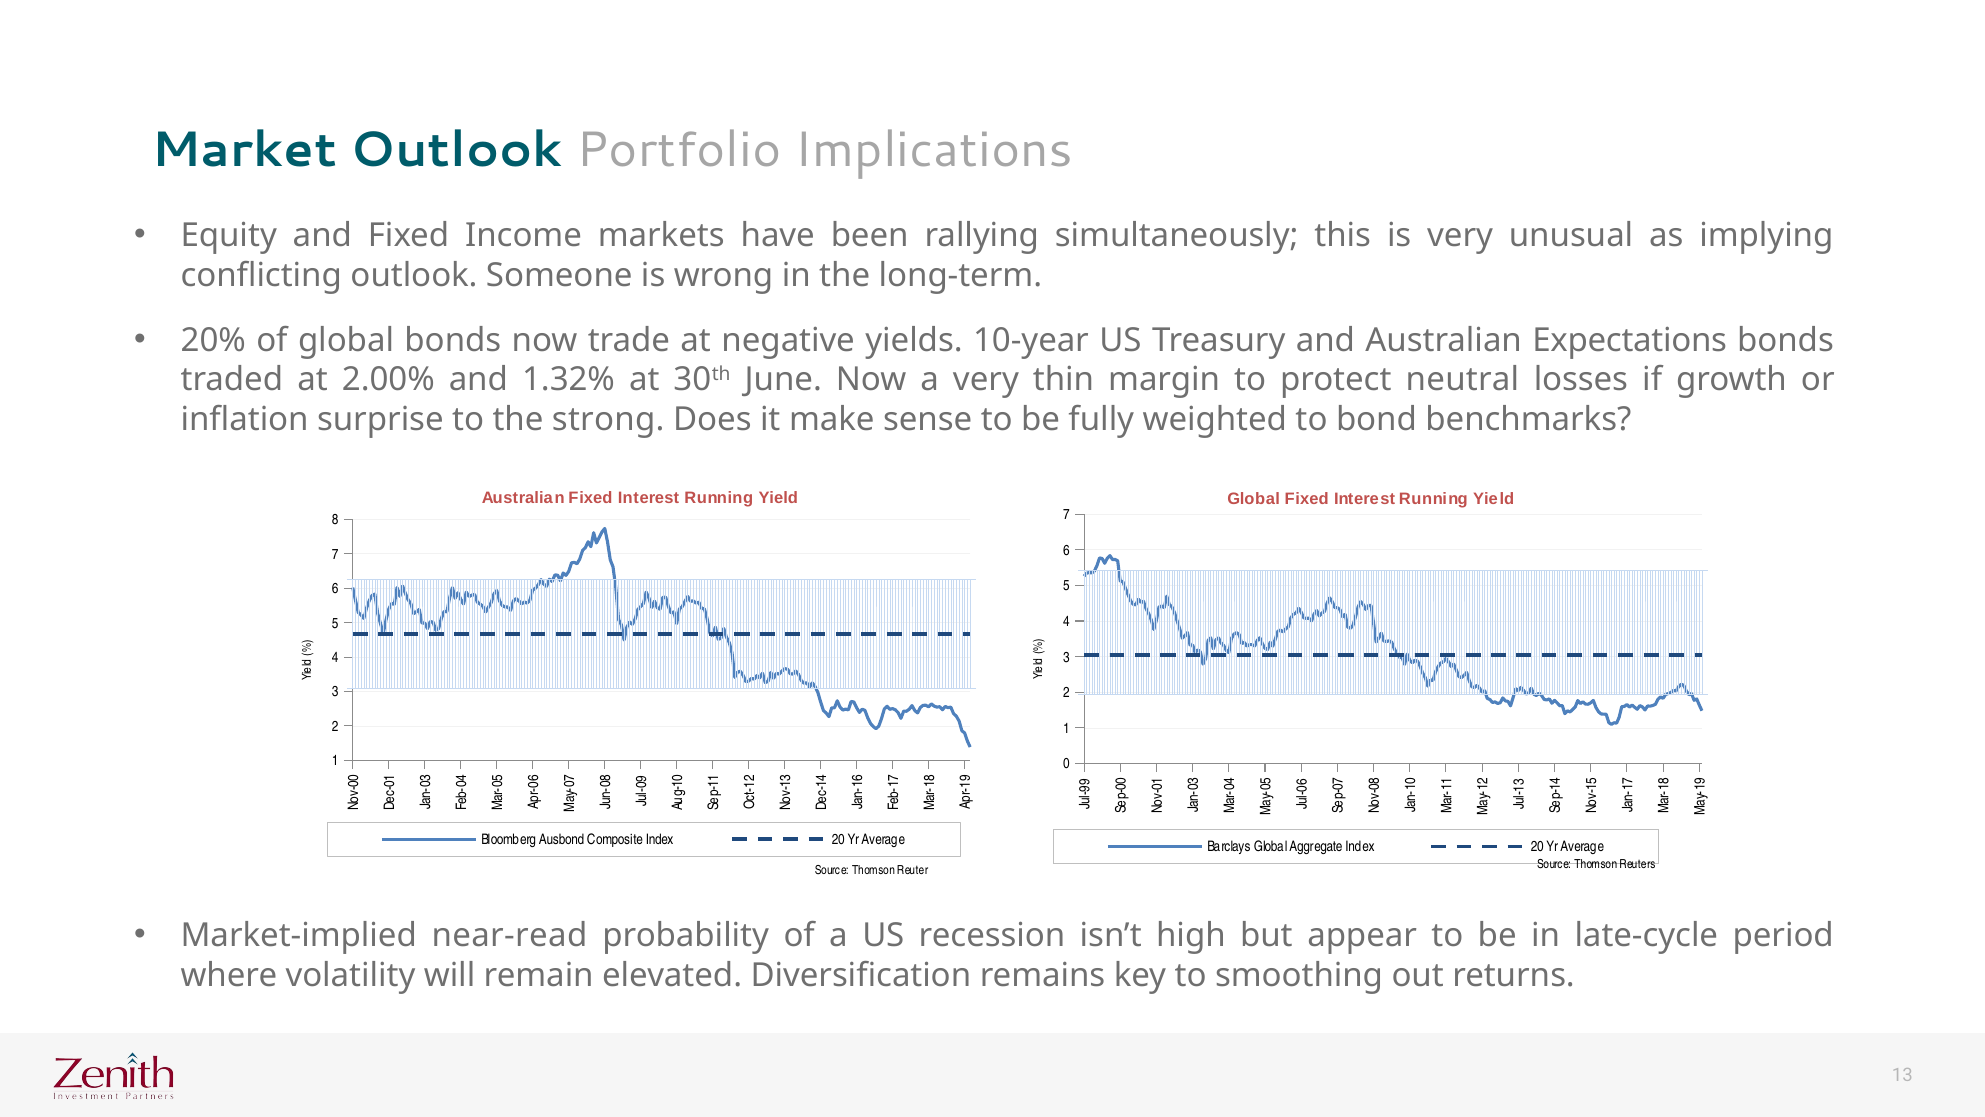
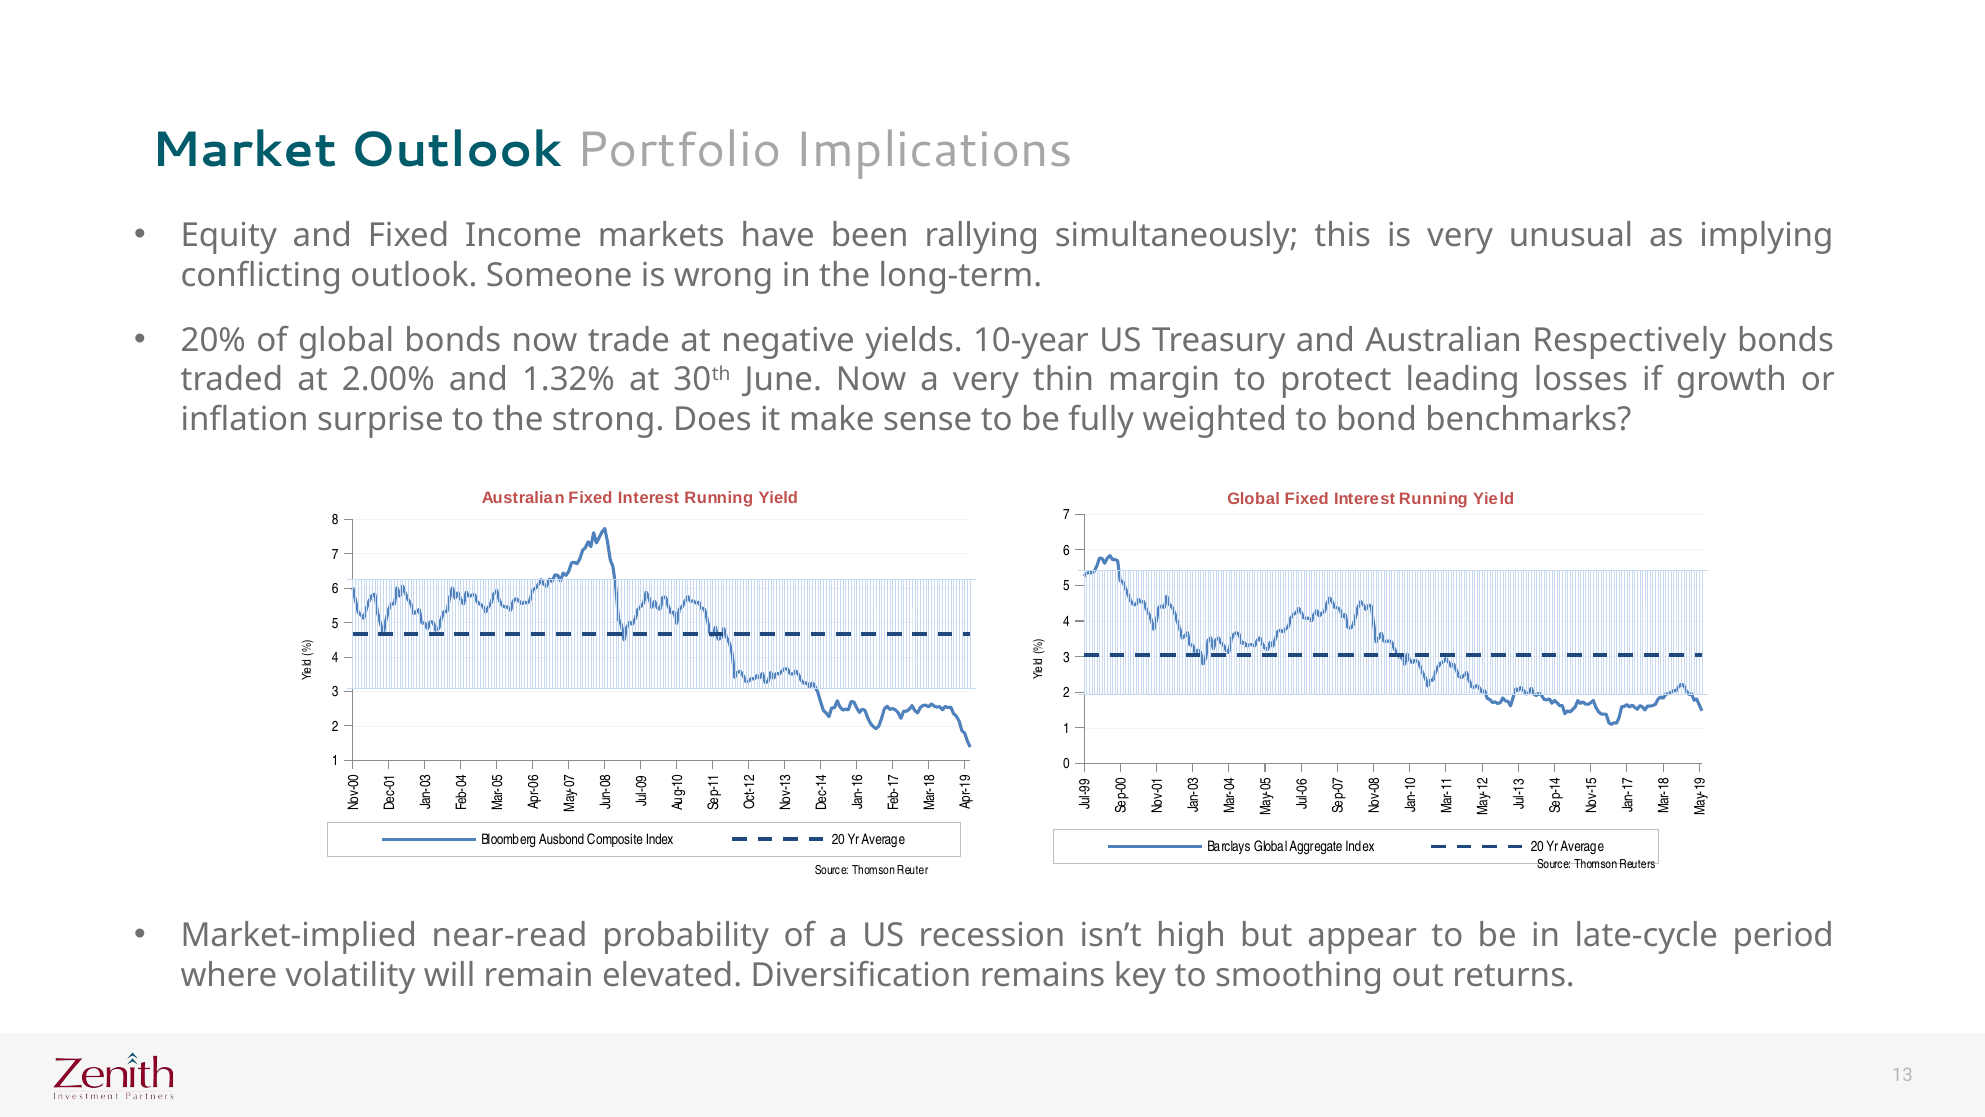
Expectations: Expectations -> Respectively
neutral: neutral -> leading
